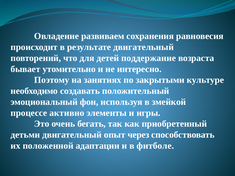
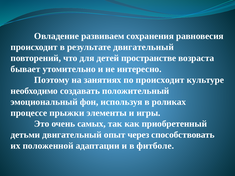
поддержание: поддержание -> пространстве
по закрытыми: закрытыми -> происходит
змейкой: змейкой -> роликах
активно: активно -> прыжки
бегать: бегать -> самых
